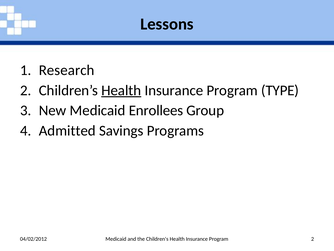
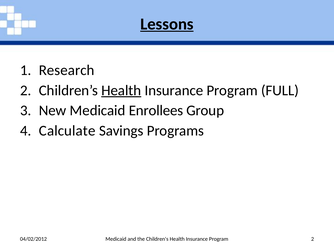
Lessons underline: none -> present
TYPE: TYPE -> FULL
Admitted: Admitted -> Calculate
